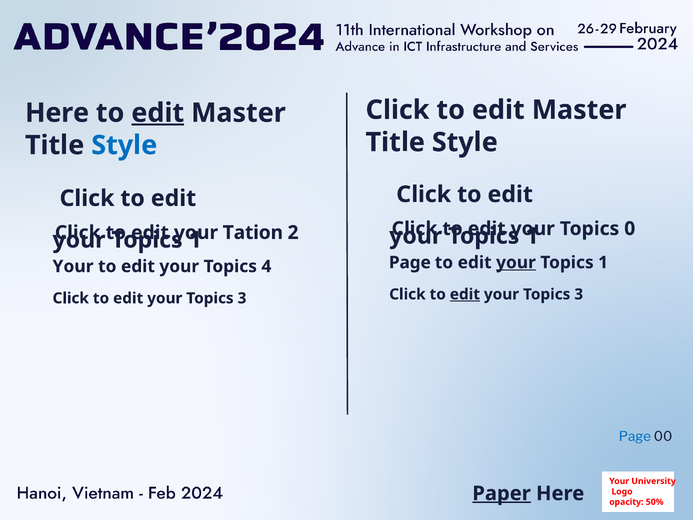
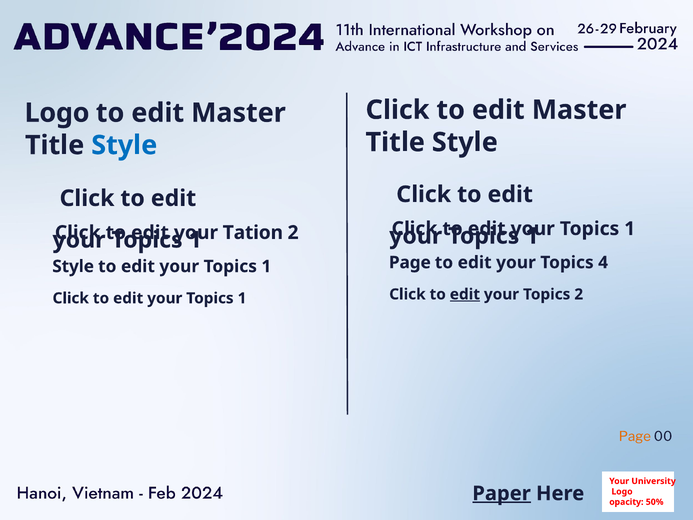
Here at (57, 113): Here -> Logo
edit at (158, 113) underline: present -> none
0 at (630, 229): 0 -> 1
your at (516, 262) underline: present -> none
1 at (603, 262): 1 -> 4
Your at (73, 266): Your -> Style
4 at (266, 266): 4 -> 1
3 at (579, 294): 3 -> 2
3 at (242, 298): 3 -> 1
Page at (635, 436) colour: blue -> orange
